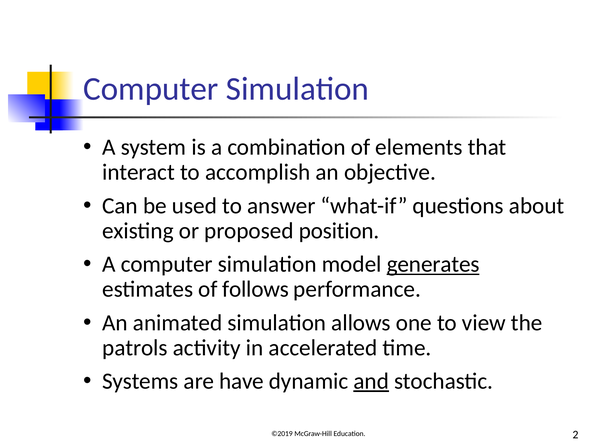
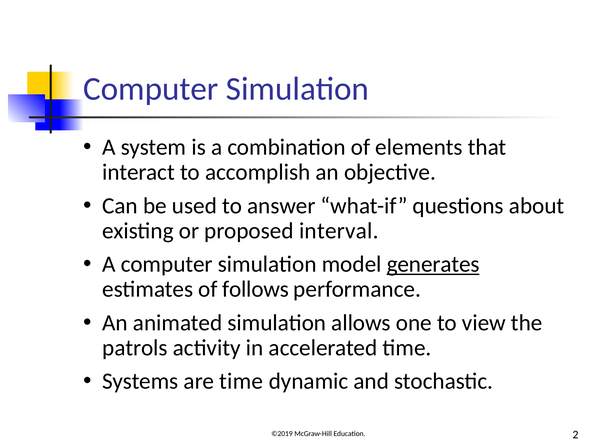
position: position -> interval
are have: have -> time
and underline: present -> none
